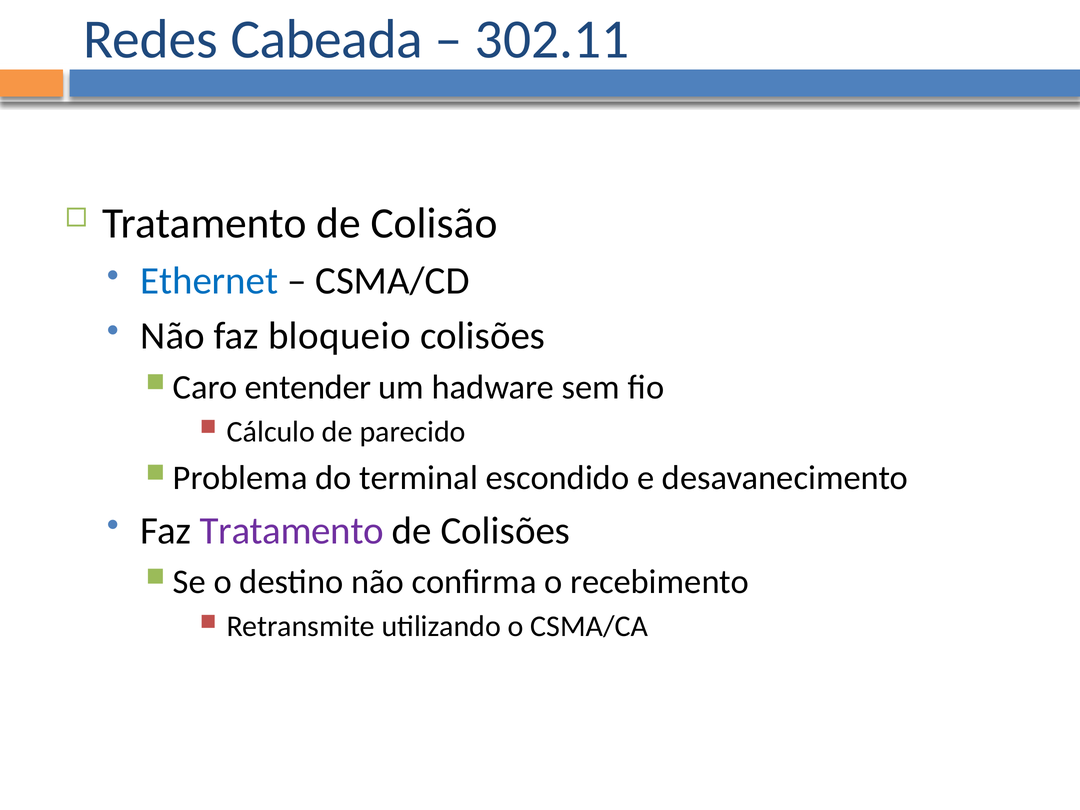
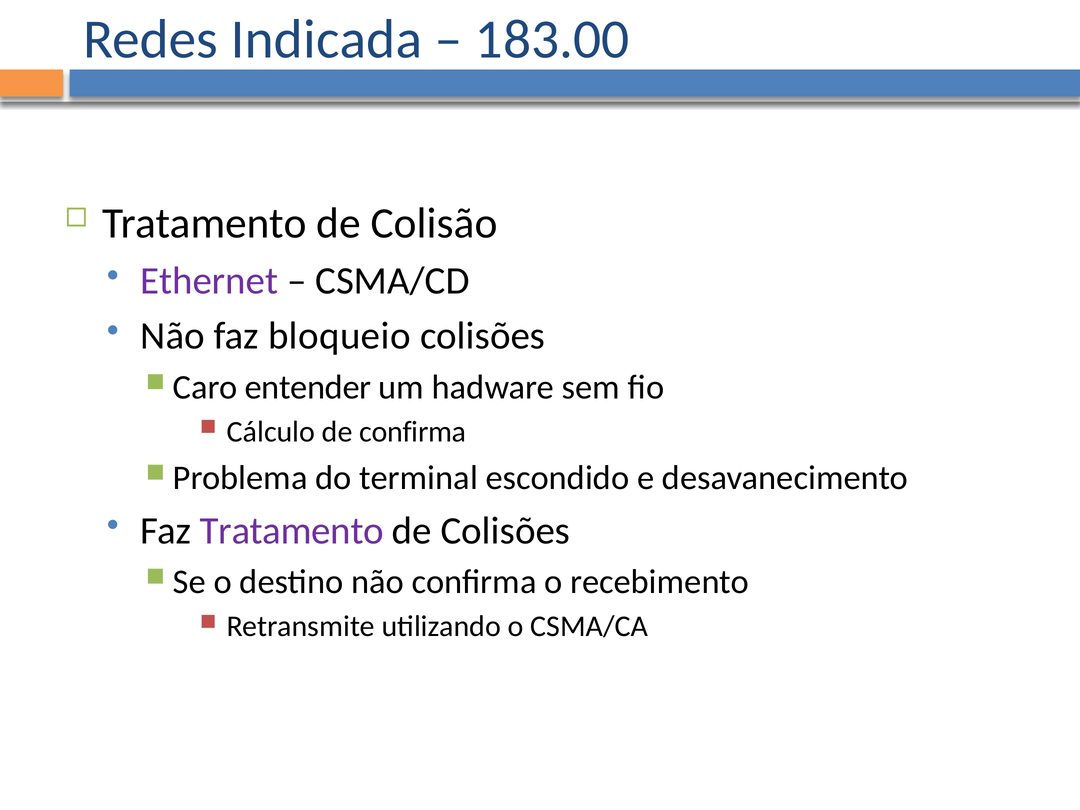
Cabeada: Cabeada -> Indicada
302.11: 302.11 -> 183.00
Ethernet colour: blue -> purple
de parecido: parecido -> confirma
